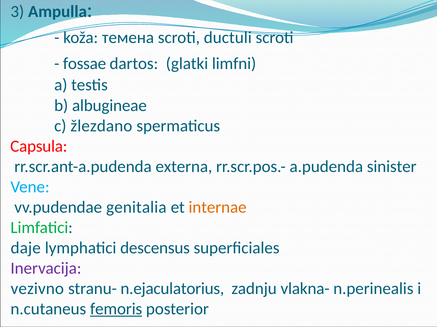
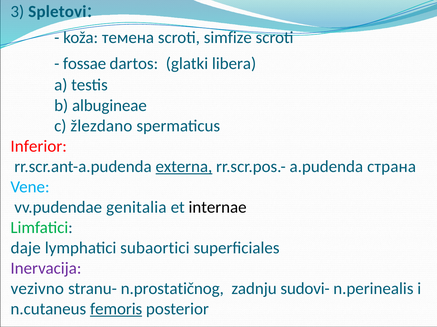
Ampulla: Ampulla -> Spletovi
ductuli: ductuli -> simfize
limfni: limfni -> libera
Capsula: Capsula -> Inferior
externa underline: none -> present
sinister: sinister -> страна
internae colour: orange -> black
descensus: descensus -> subaortici
n.ejaculatorius: n.ejaculatorius -> n.prostatičnog
vlakna-: vlakna- -> sudovi-
